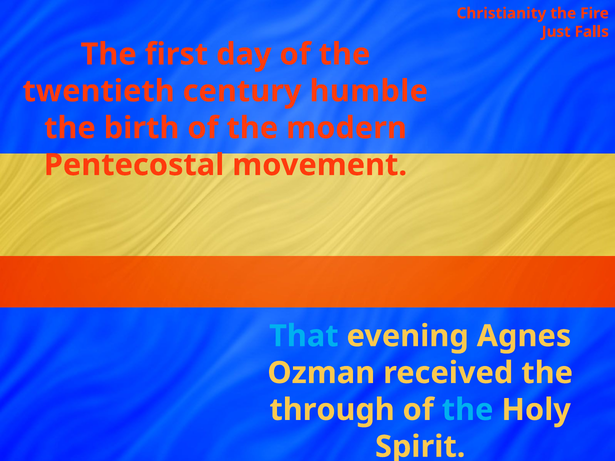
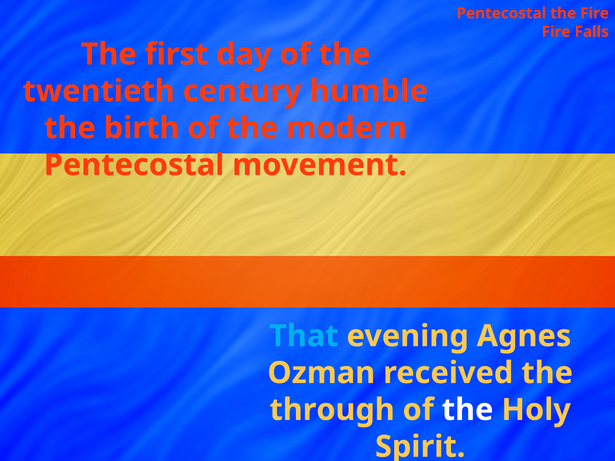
Christianity at (501, 13): Christianity -> Pentecostal
Just at (556, 32): Just -> Fire
the at (468, 410) colour: light blue -> white
